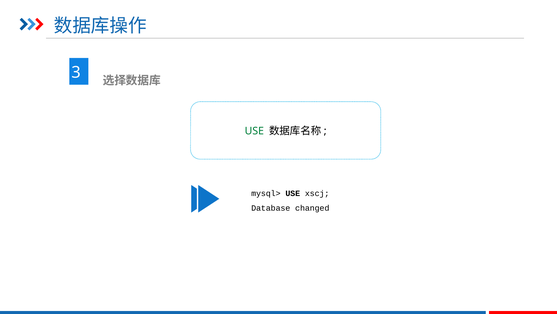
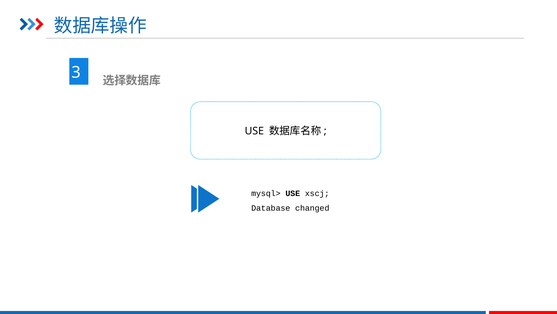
USE at (254, 131) colour: green -> black
